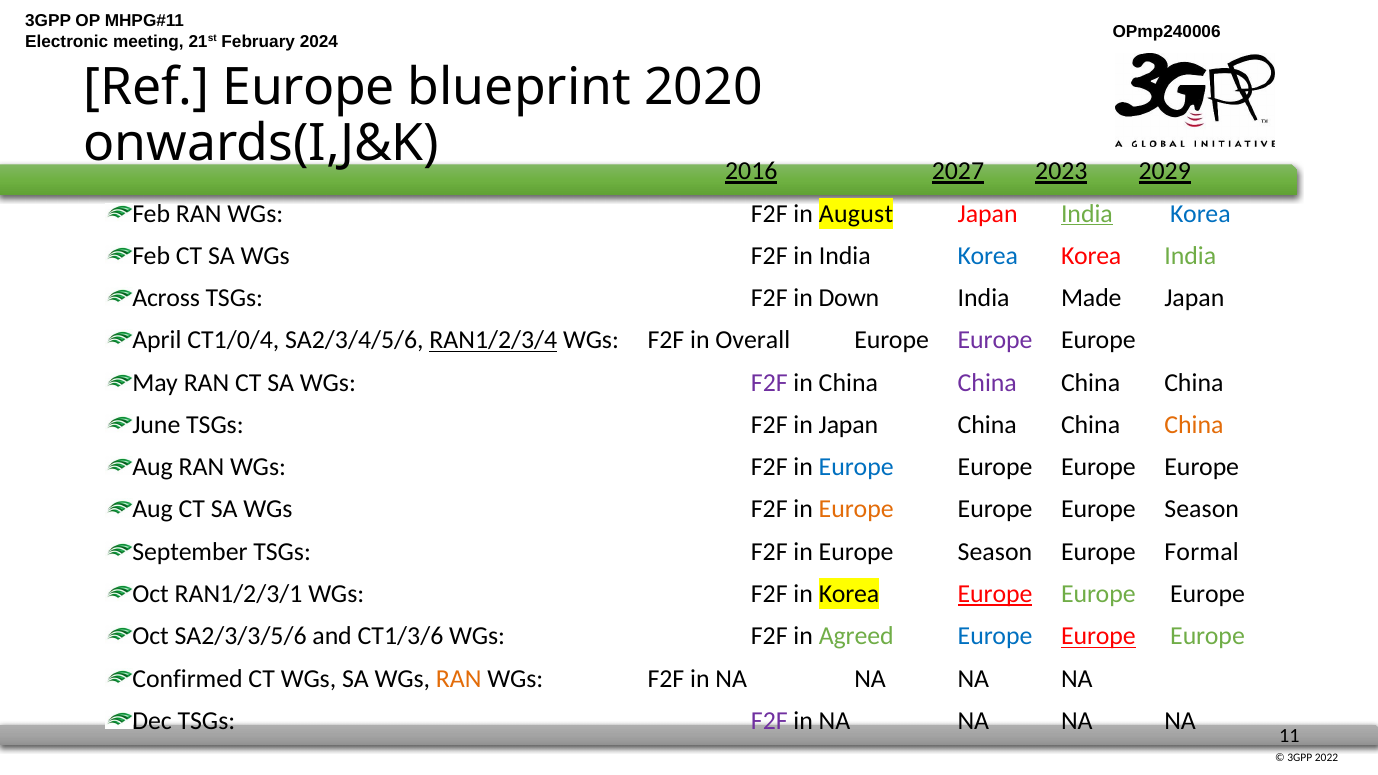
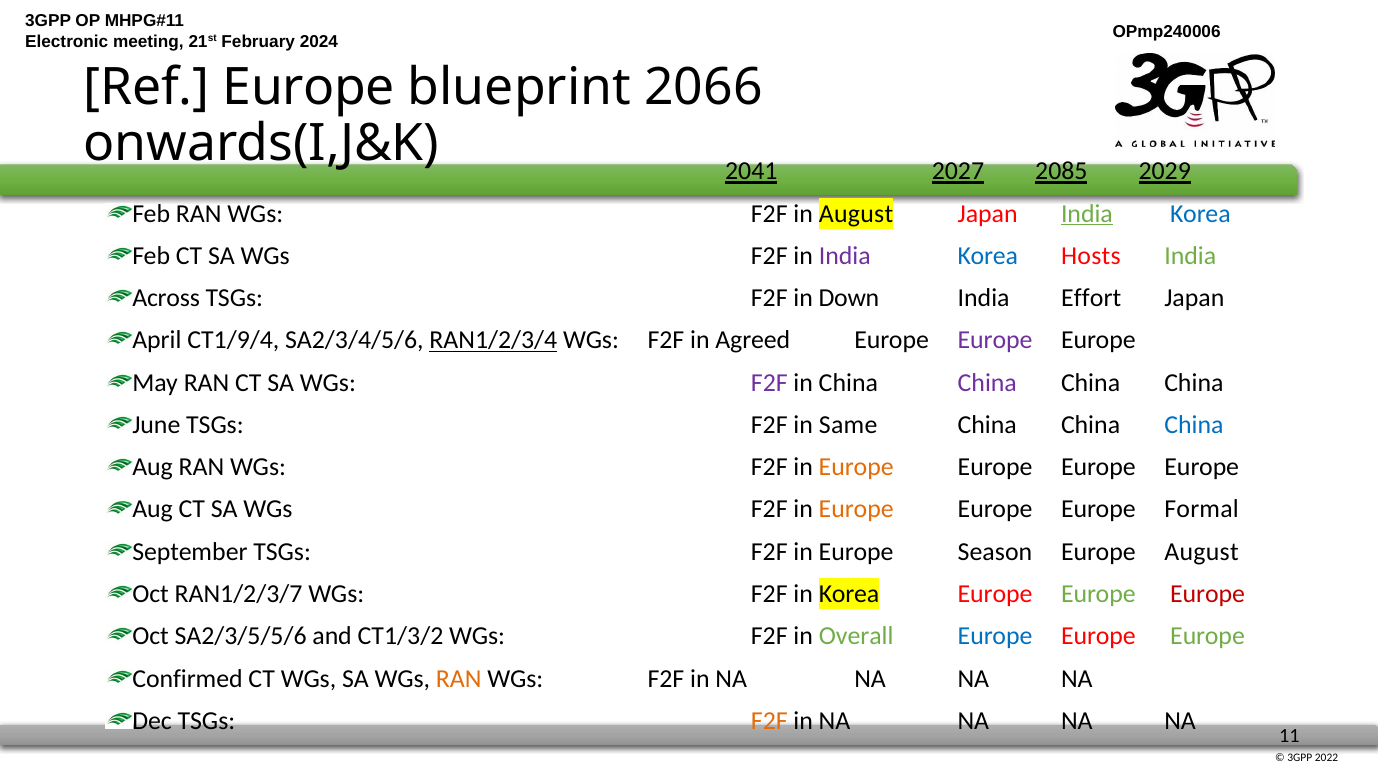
2020: 2020 -> 2066
2016: 2016 -> 2041
2023: 2023 -> 2085
India at (845, 256) colour: black -> purple
Korea Korea: Korea -> Hosts
Made: Made -> Effort
CT1/0/4: CT1/0/4 -> CT1/9/4
Overall: Overall -> Agreed
in Japan: Japan -> Same
China at (1194, 425) colour: orange -> blue
Europe at (856, 467) colour: blue -> orange
Europe Europe Season: Season -> Formal
Europe Formal: Formal -> August
RAN1/2/3/1: RAN1/2/3/1 -> RAN1/2/3/7
Europe at (995, 594) underline: present -> none
Europe at (1208, 594) colour: black -> red
SA2/3/3/5/6: SA2/3/3/5/6 -> SA2/3/5/5/6
CT1/3/6: CT1/3/6 -> CT1/3/2
Agreed: Agreed -> Overall
Europe at (1098, 636) underline: present -> none
F2F at (769, 721) colour: purple -> orange
